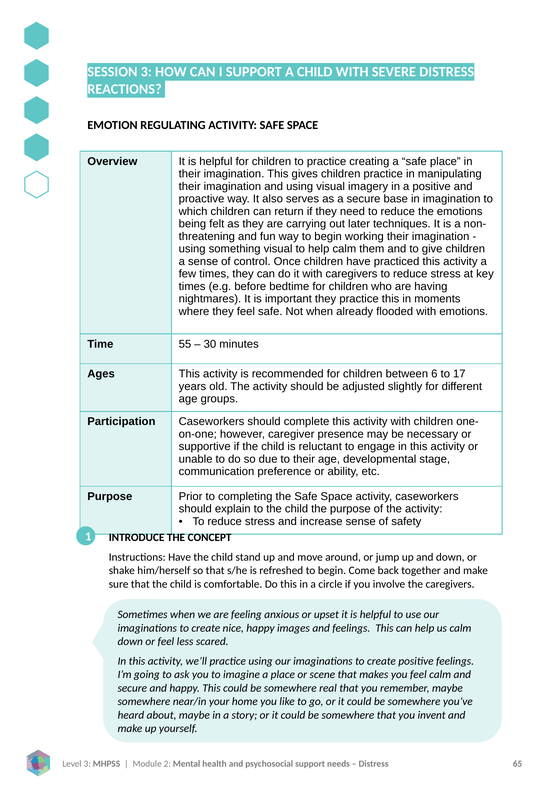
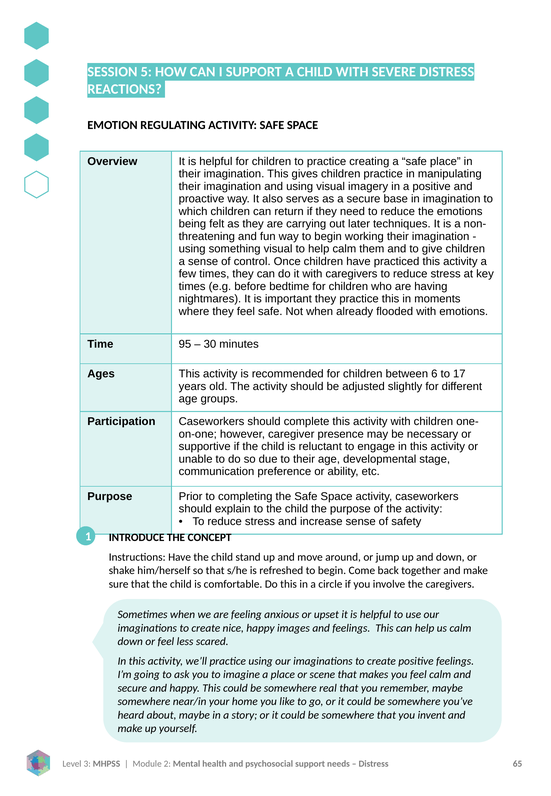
SESSION 3: 3 -> 5
55: 55 -> 95
